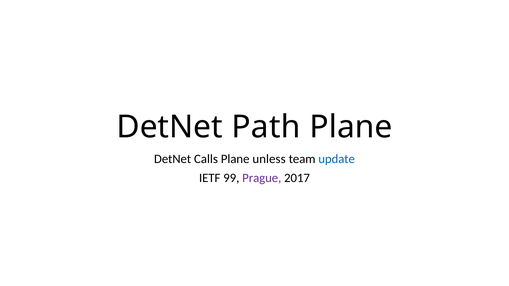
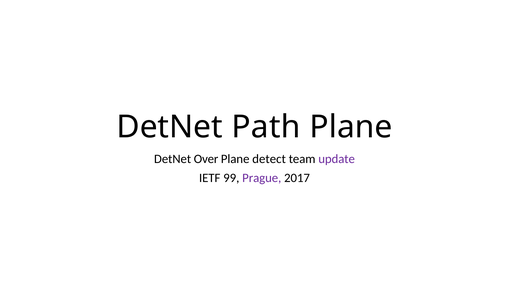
Calls: Calls -> Over
unless: unless -> detect
update colour: blue -> purple
